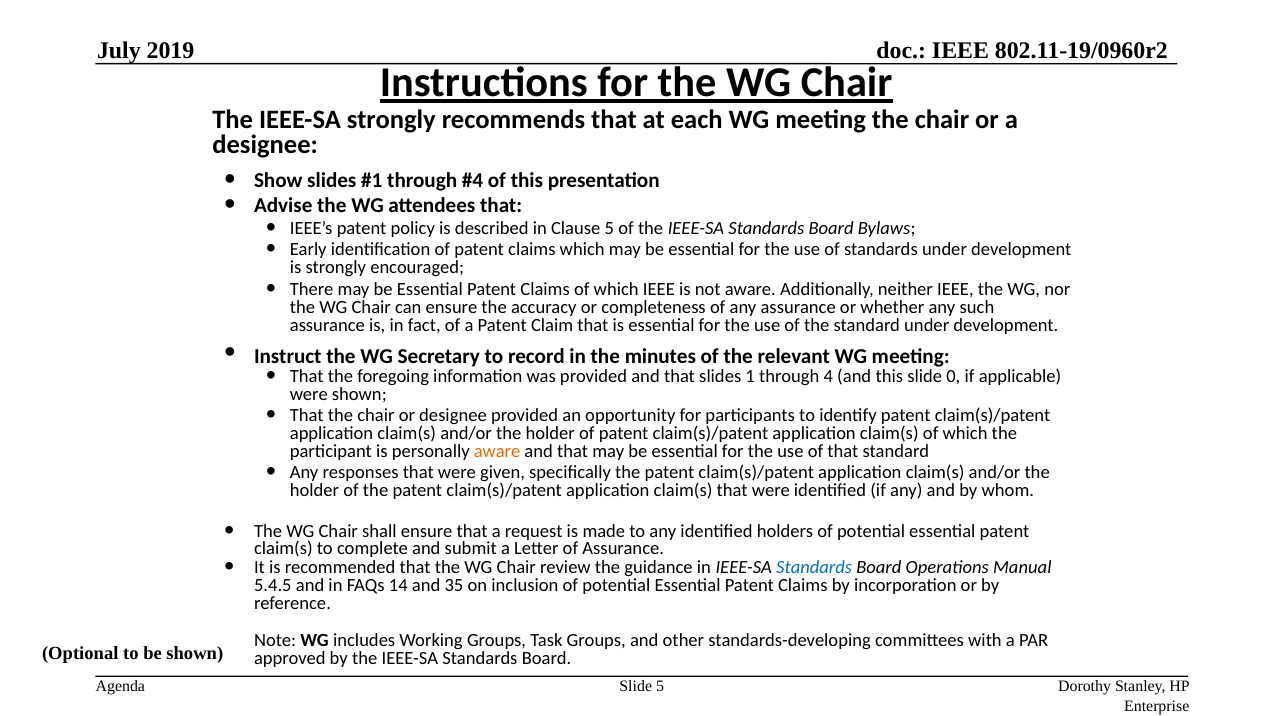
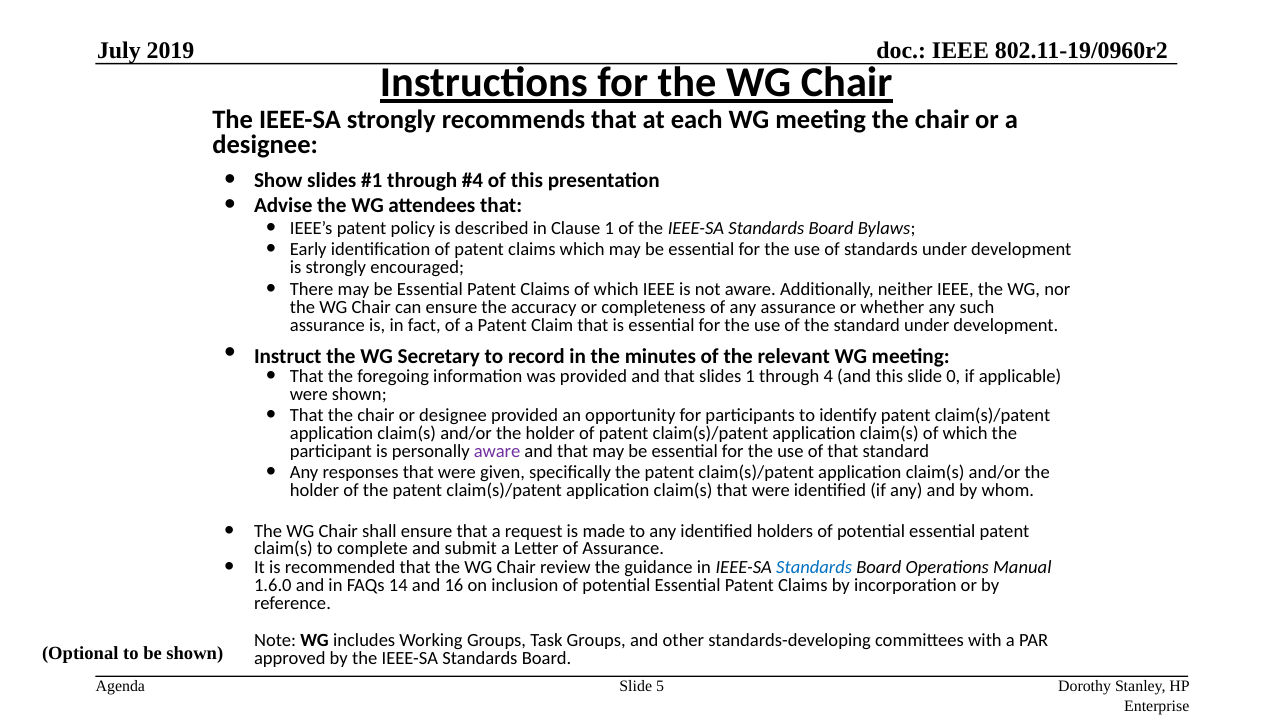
Clause 5: 5 -> 1
aware at (497, 451) colour: orange -> purple
5.4.5: 5.4.5 -> 1.6.0
35: 35 -> 16
